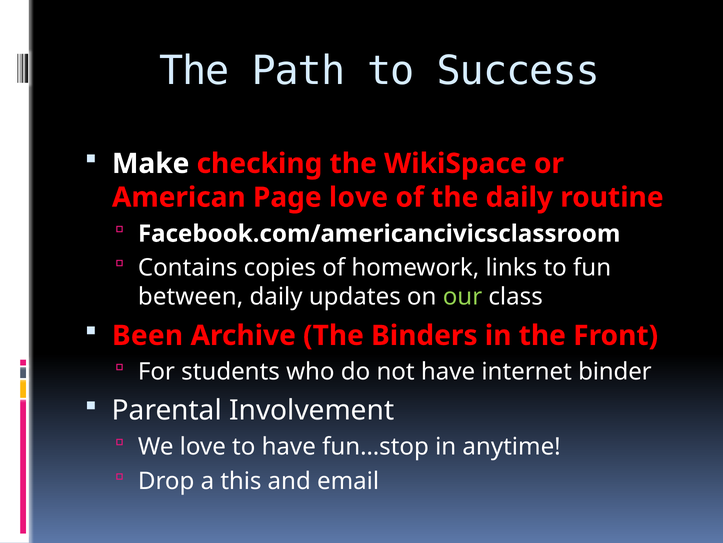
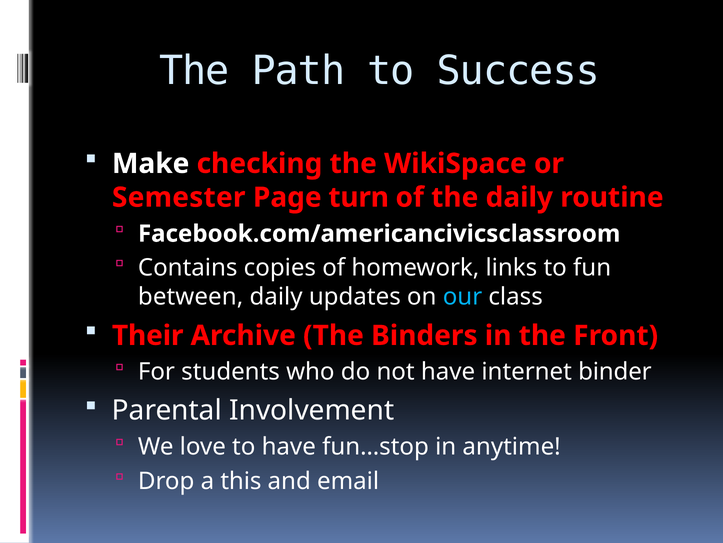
American: American -> Semester
Page love: love -> turn
our colour: light green -> light blue
Been: Been -> Their
